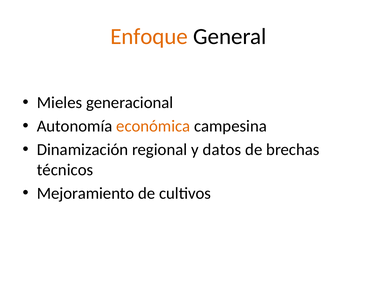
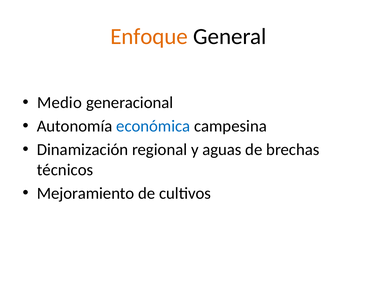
Mieles: Mieles -> Medio
económica colour: orange -> blue
datos: datos -> aguas
